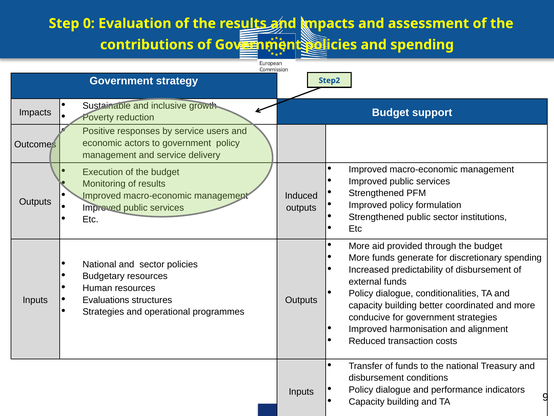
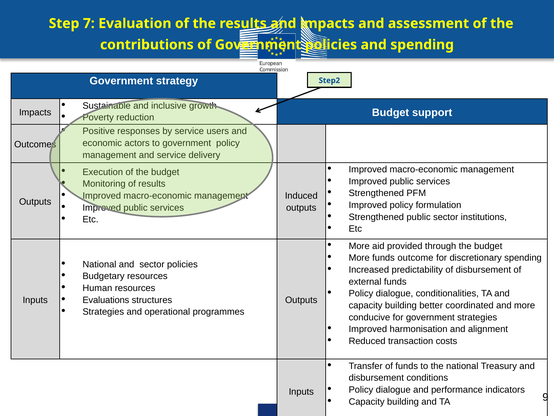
0: 0 -> 7
generate: generate -> outcome
